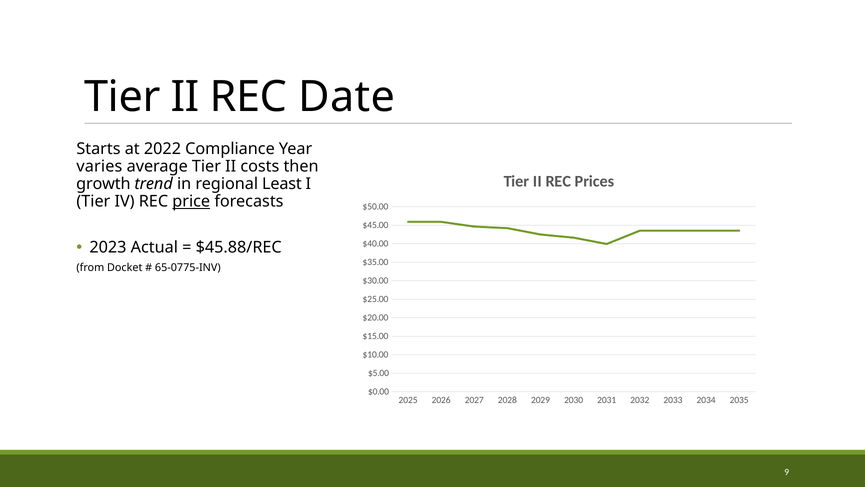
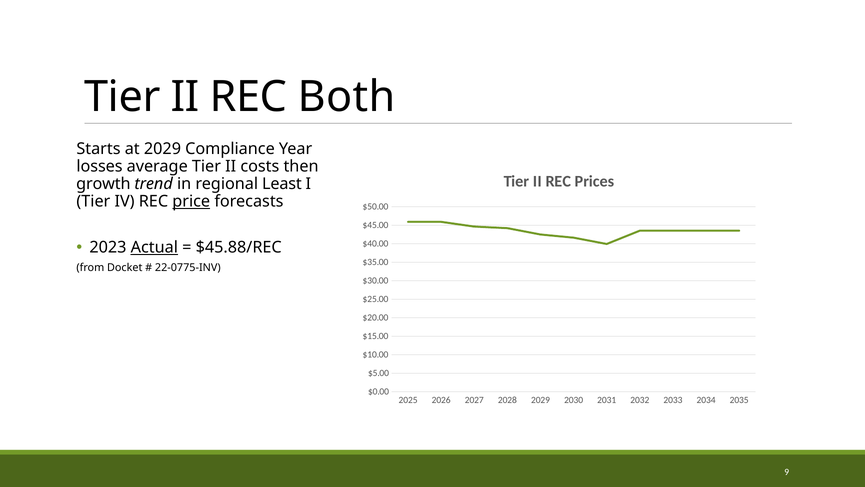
Date: Date -> Both
at 2022: 2022 -> 2029
varies: varies -> losses
Actual underline: none -> present
65-0775-INV: 65-0775-INV -> 22-0775-INV
